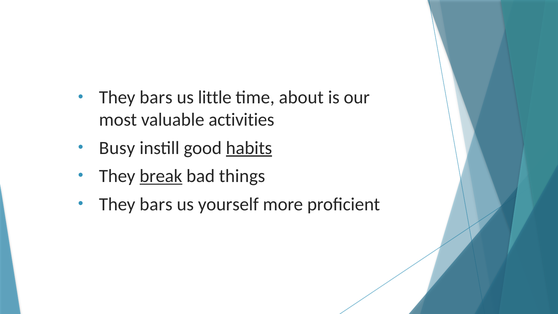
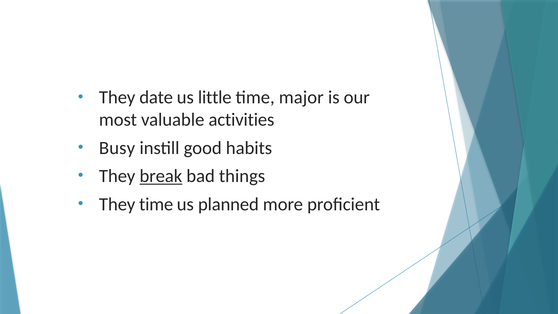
bars at (156, 97): bars -> date
about: about -> major
habits underline: present -> none
bars at (156, 204): bars -> time
yourself: yourself -> planned
